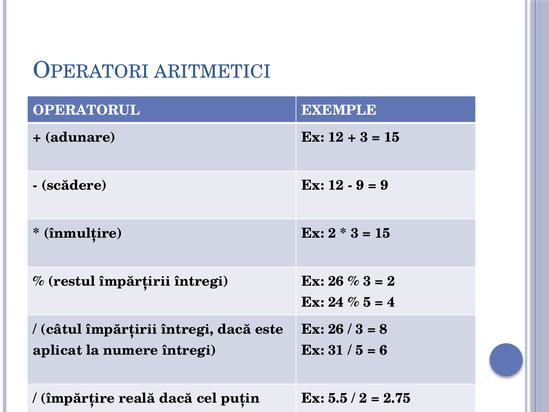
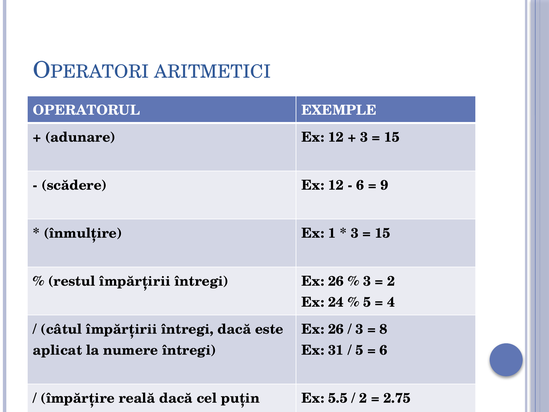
9 at (360, 185): 9 -> 6
Ex 2: 2 -> 1
